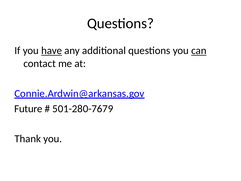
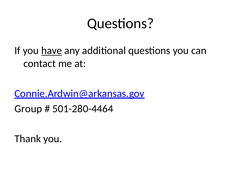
can underline: present -> none
Future: Future -> Group
501-280-7679: 501-280-7679 -> 501-280-4464
